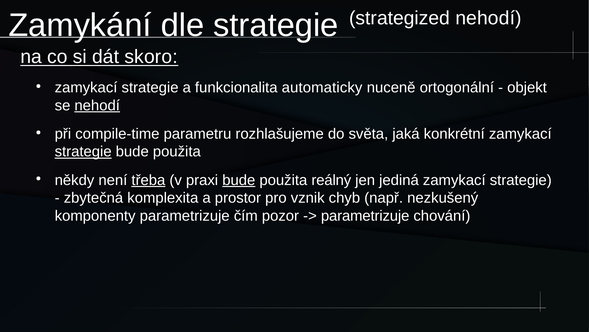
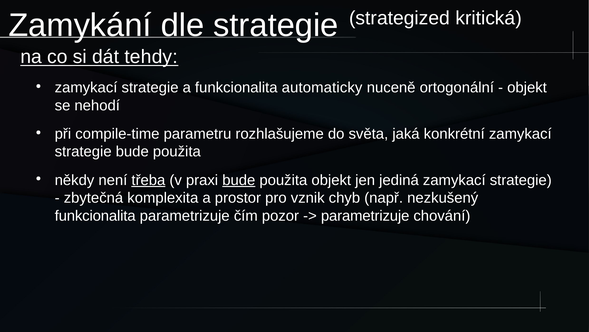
strategized nehodí: nehodí -> kritická
skoro: skoro -> tehdy
nehodí at (97, 105) underline: present -> none
strategie at (83, 151) underline: present -> none
použita reálný: reálný -> objekt
komponenty at (95, 215): komponenty -> funkcionalita
